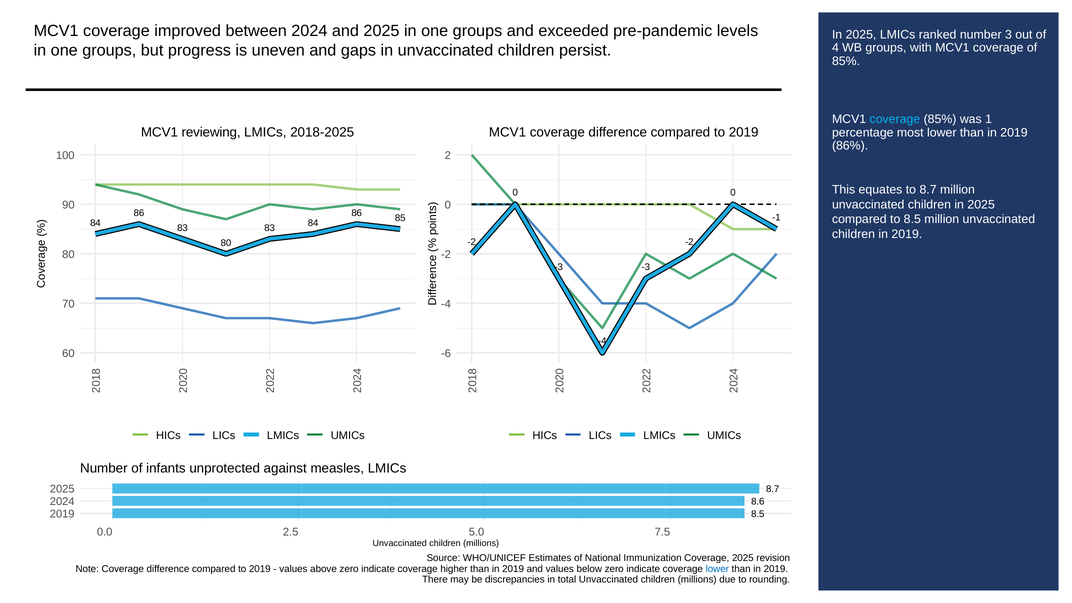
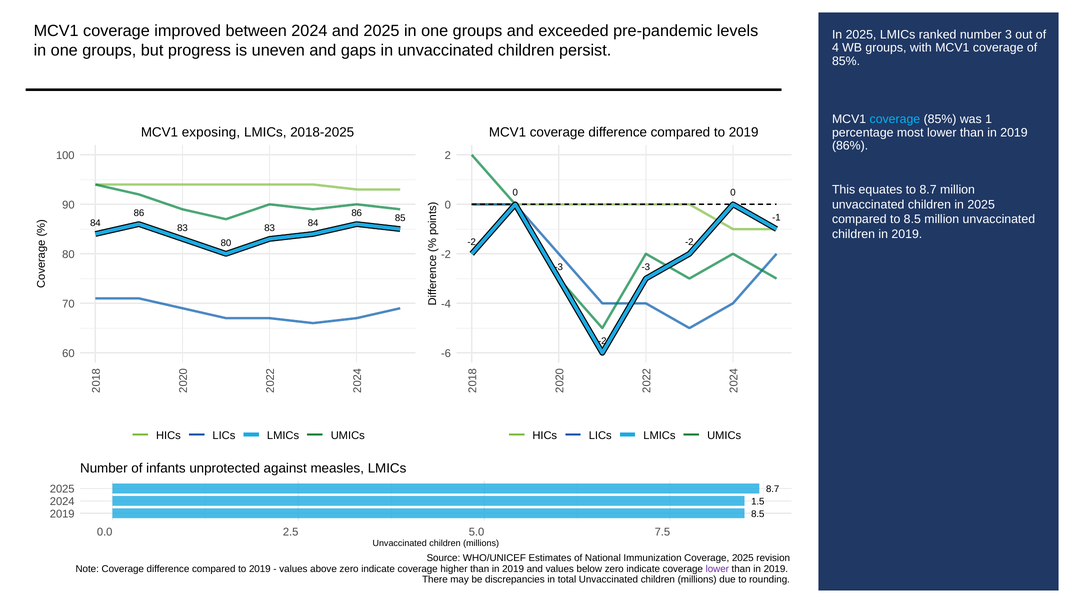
reviewing: reviewing -> exposing
-4 at (602, 341): -4 -> -2
8.6: 8.6 -> 1.5
lower at (717, 569) colour: blue -> purple
